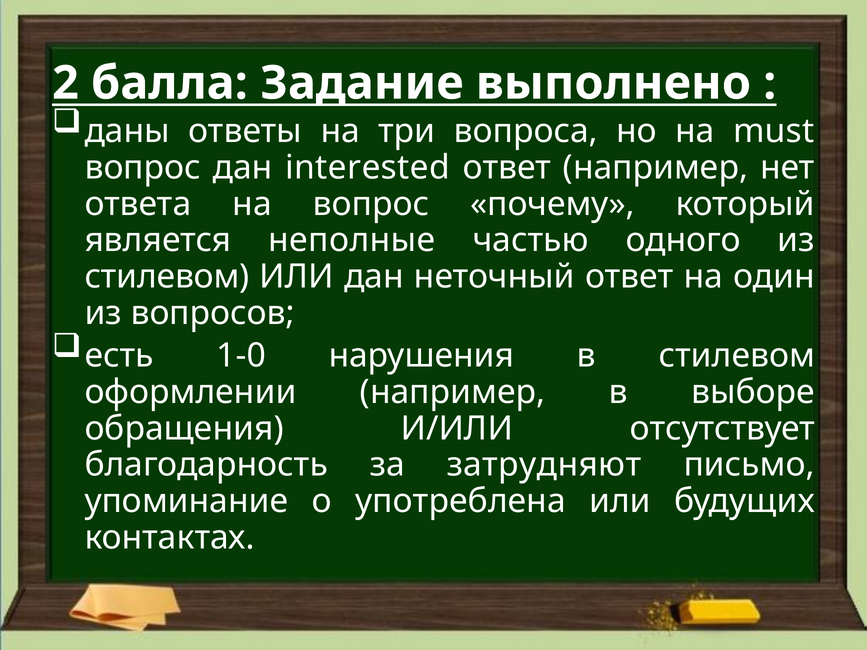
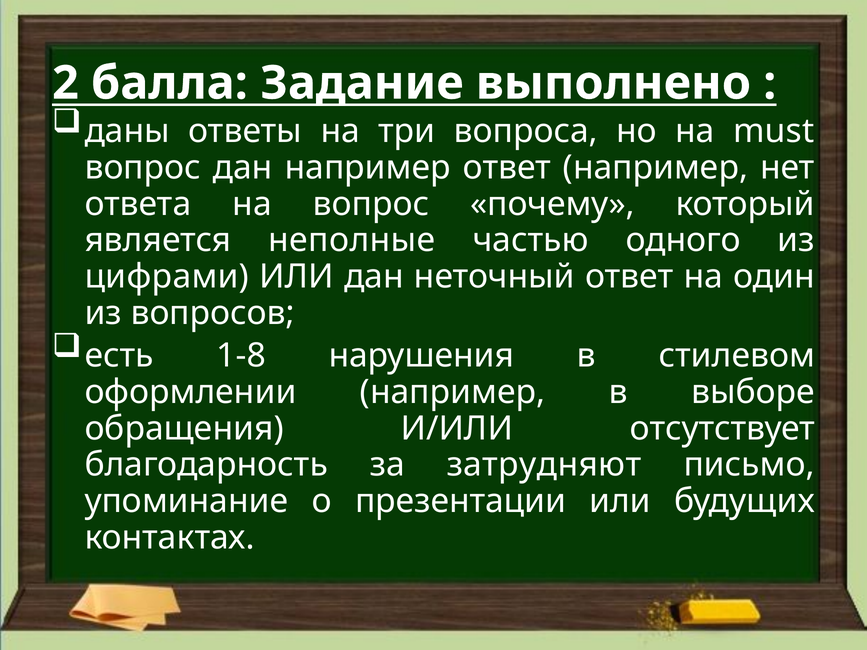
дан interested: interested -> например
стилевом at (167, 277): стилевом -> цифрами
1-0: 1-0 -> 1-8
употреблена: употреблена -> презентации
